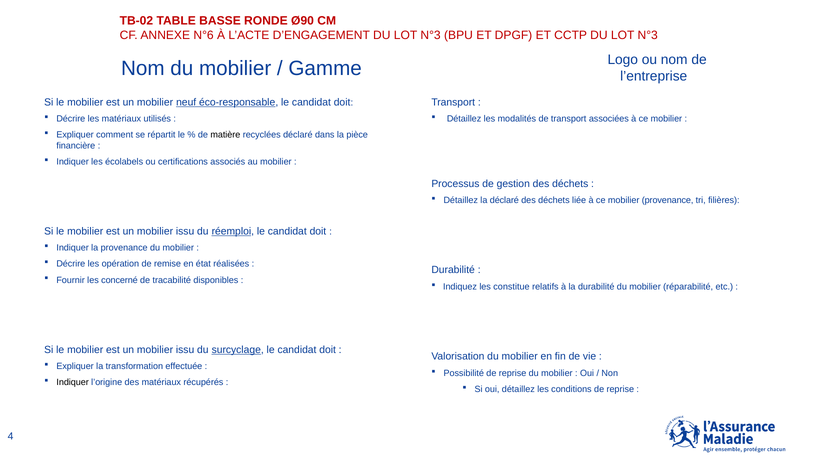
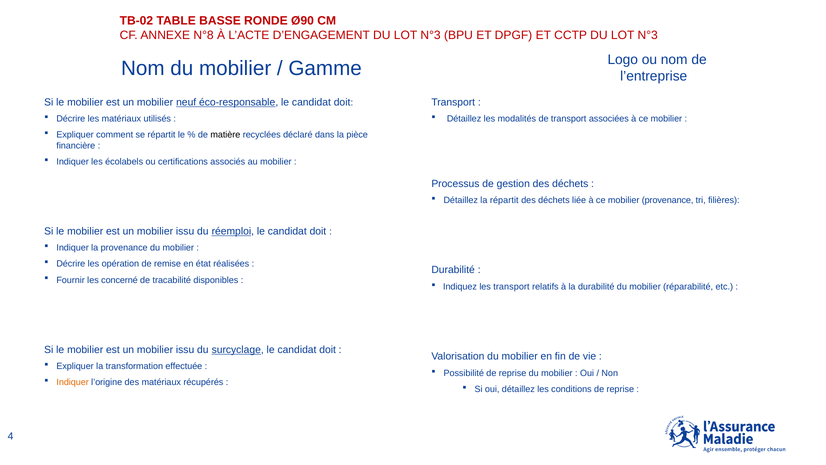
N°6: N°6 -> N°8
la déclaré: déclaré -> répartit
les constitue: constitue -> transport
Indiquer at (73, 382) colour: black -> orange
